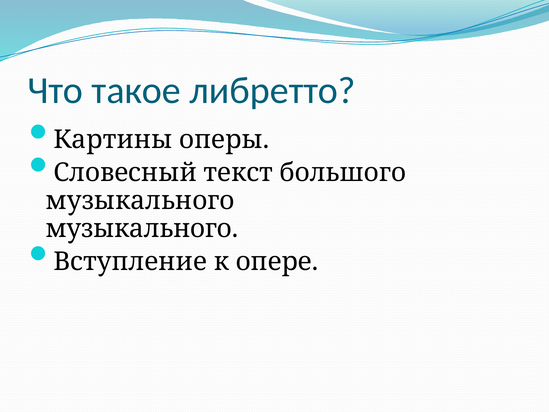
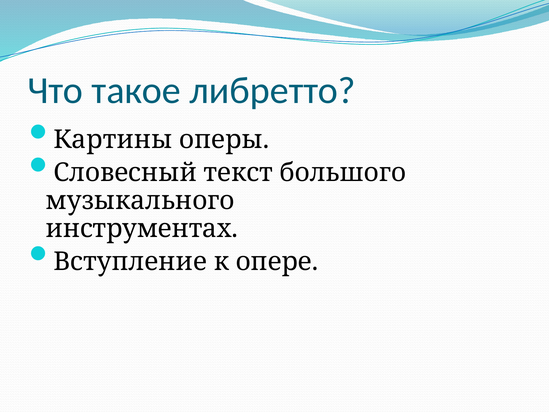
музыкального at (142, 228): музыкального -> инструментах
